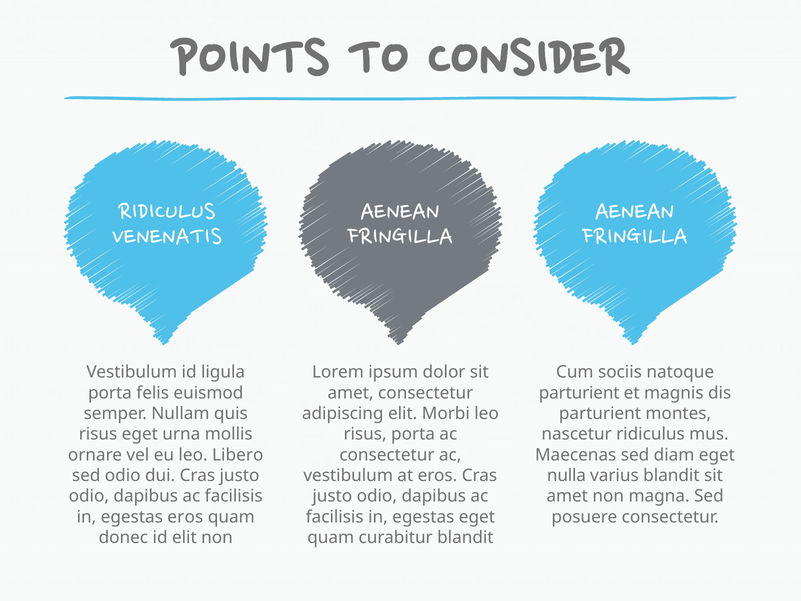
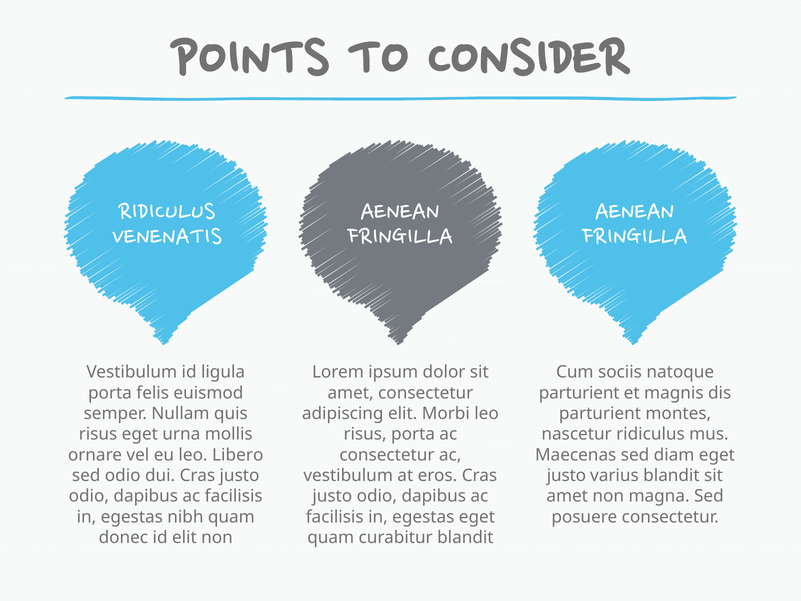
nulla at (566, 475): nulla -> justo
egestas eros: eros -> nibh
